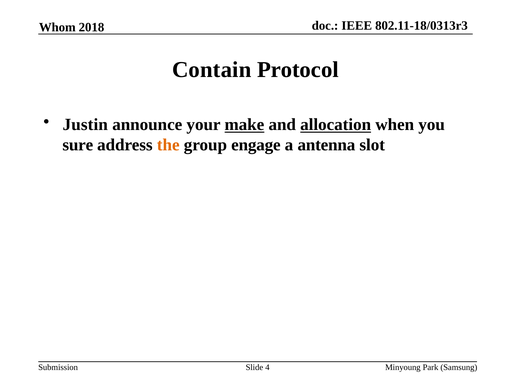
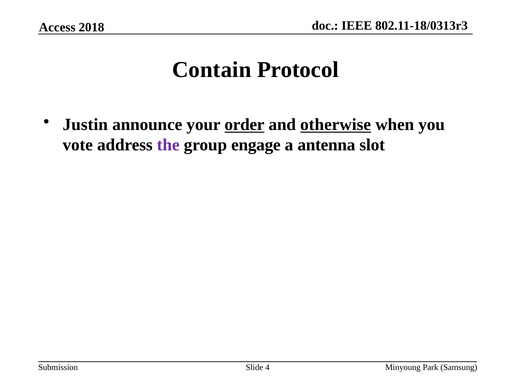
Whom: Whom -> Access
make: make -> order
allocation: allocation -> otherwise
sure: sure -> vote
the colour: orange -> purple
